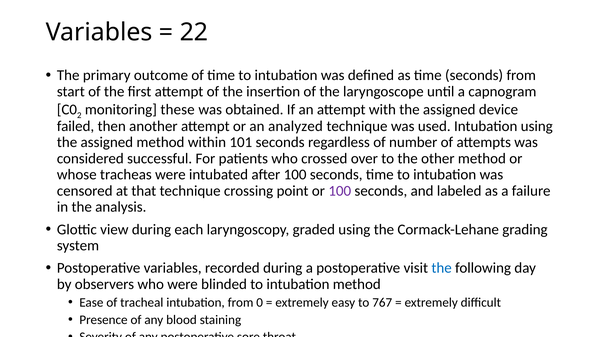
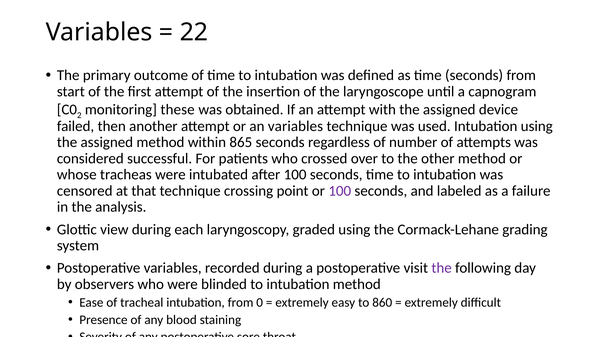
an analyzed: analyzed -> variables
101: 101 -> 865
the at (442, 268) colour: blue -> purple
767: 767 -> 860
